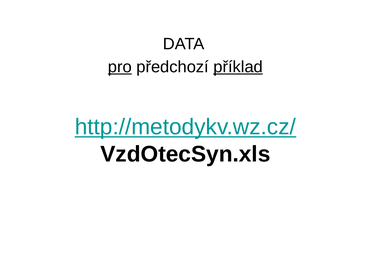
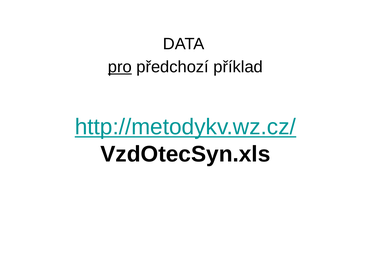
příklad underline: present -> none
